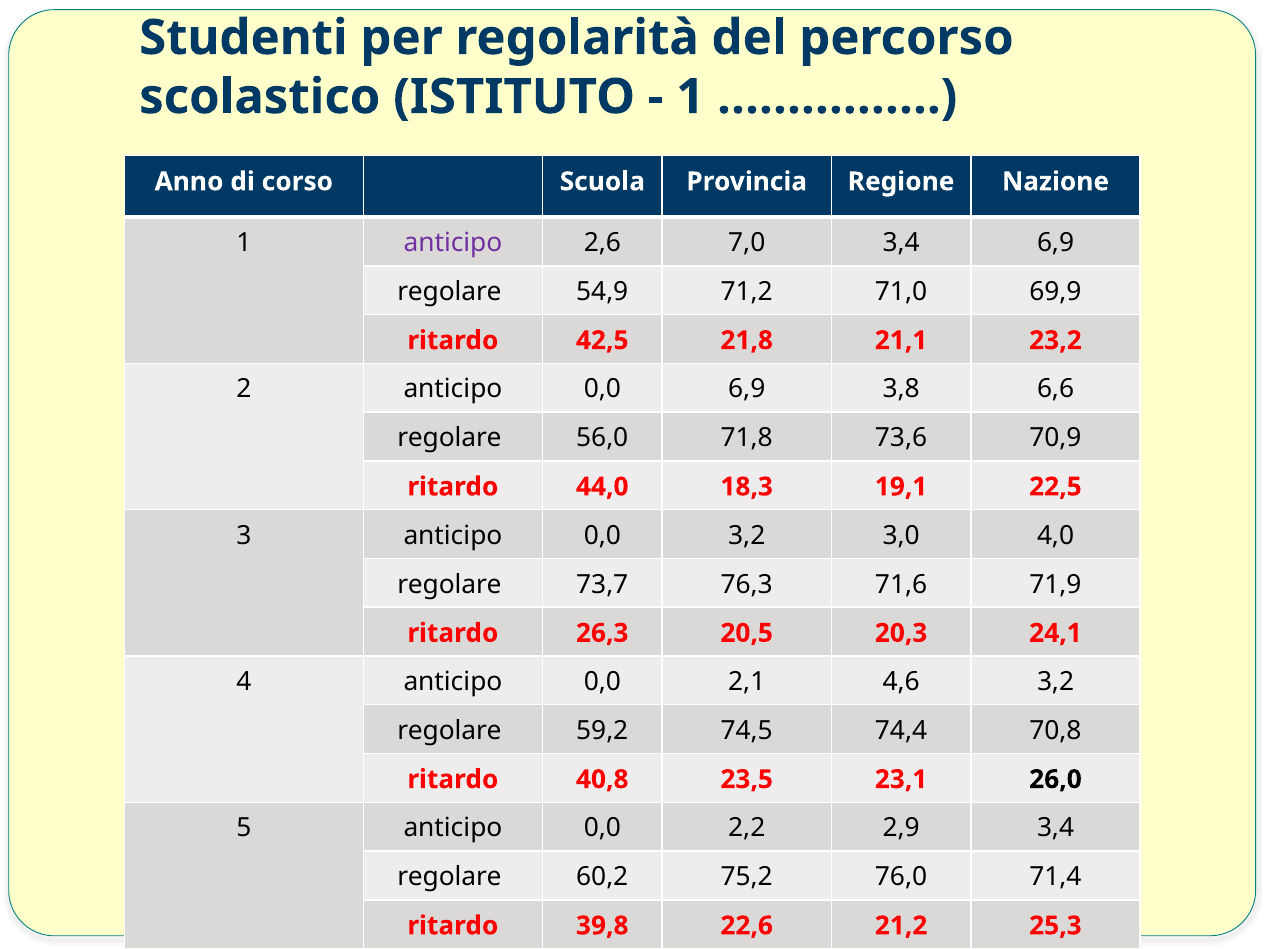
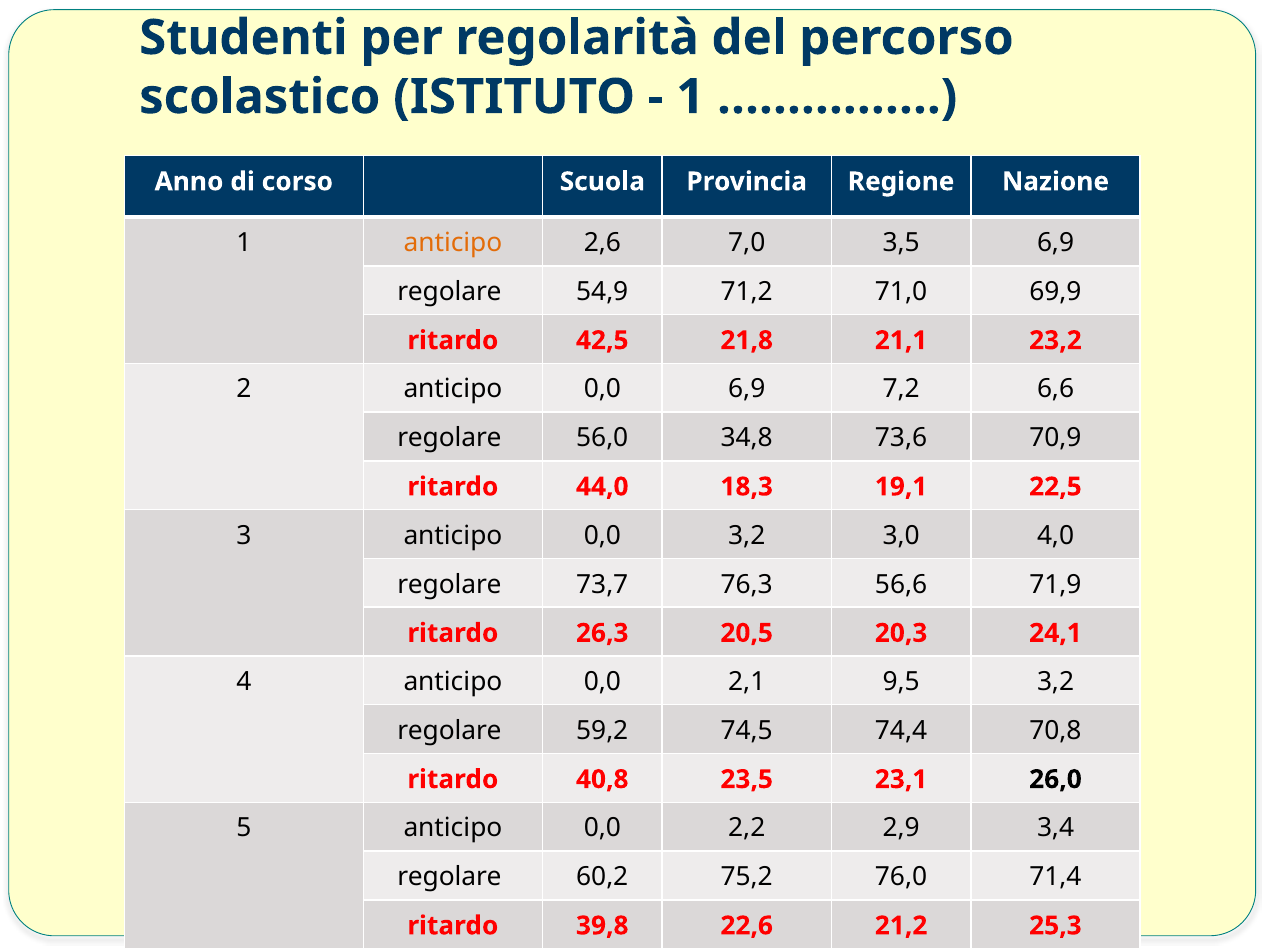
anticipo at (453, 243) colour: purple -> orange
7,0 3,4: 3,4 -> 3,5
3,8: 3,8 -> 7,2
71,8: 71,8 -> 34,8
71,6: 71,6 -> 56,6
4,6: 4,6 -> 9,5
